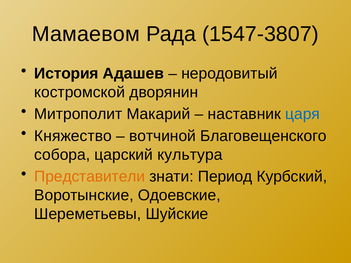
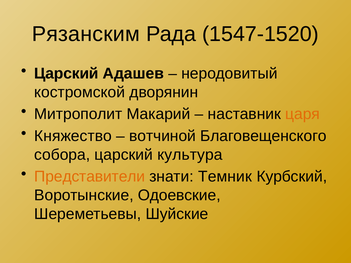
Мамаевом: Мамаевом -> Рязанским
1547-3807: 1547-3807 -> 1547-1520
История at (66, 74): История -> Царский
царя colour: blue -> orange
Период: Период -> Темник
